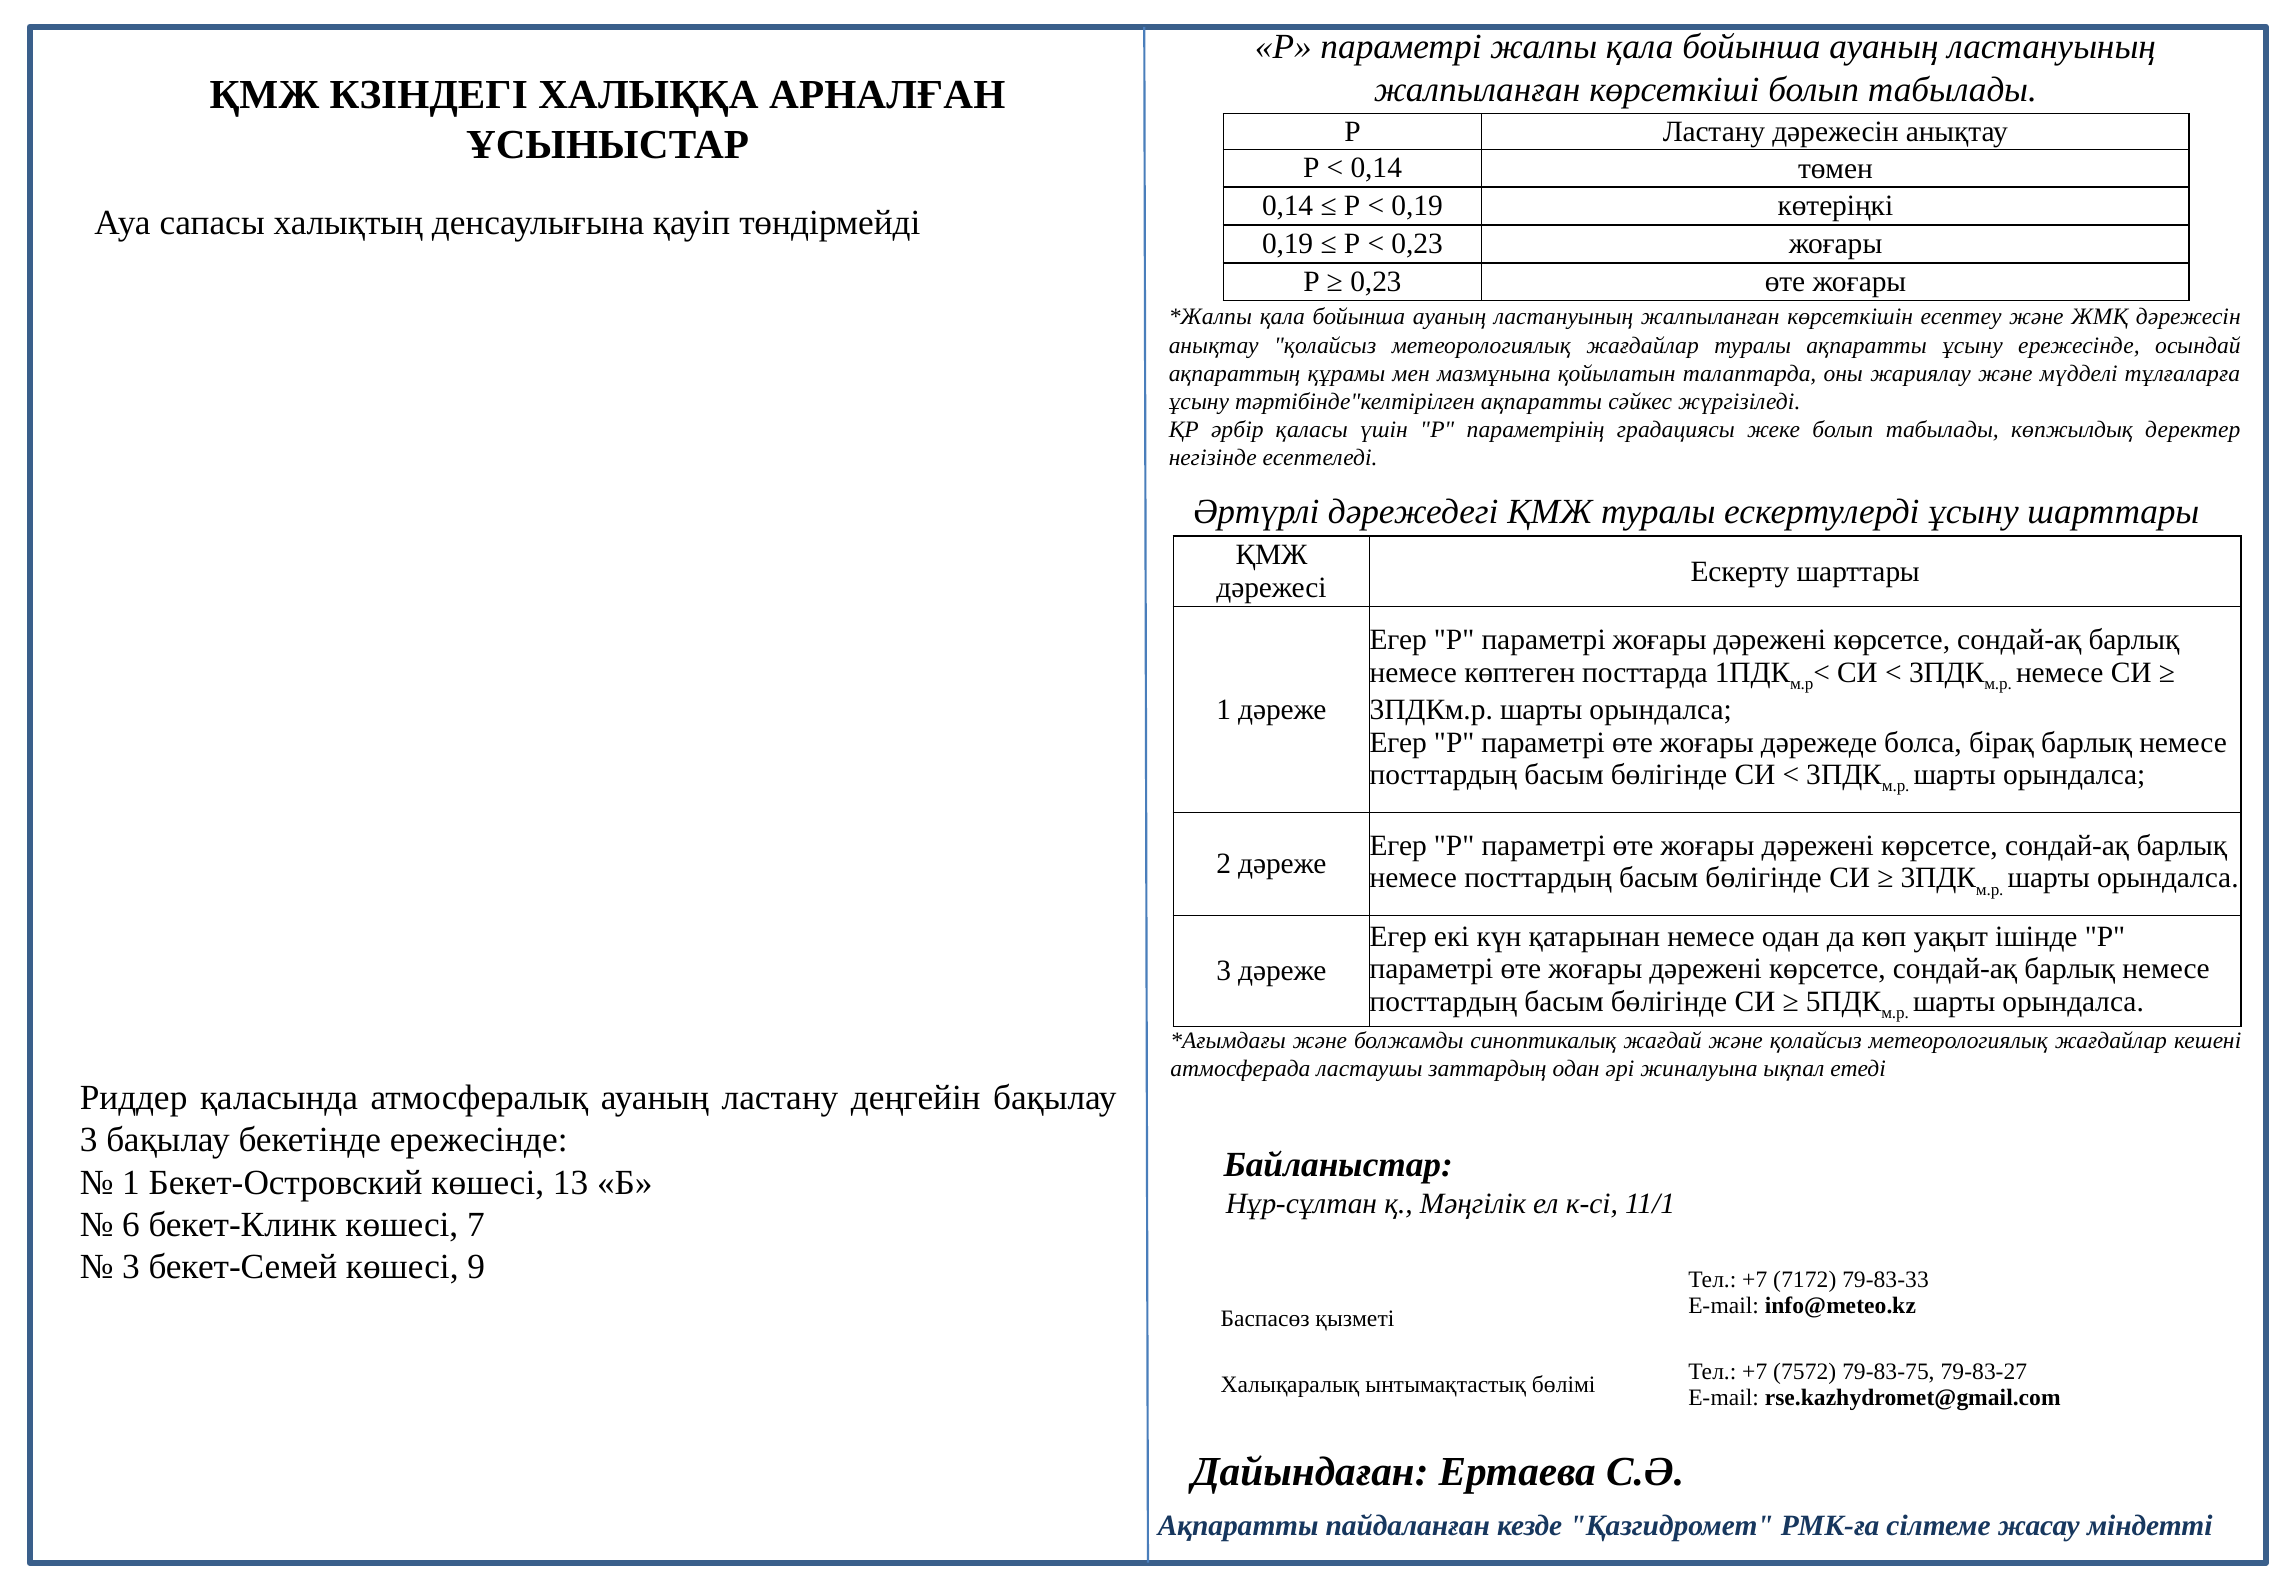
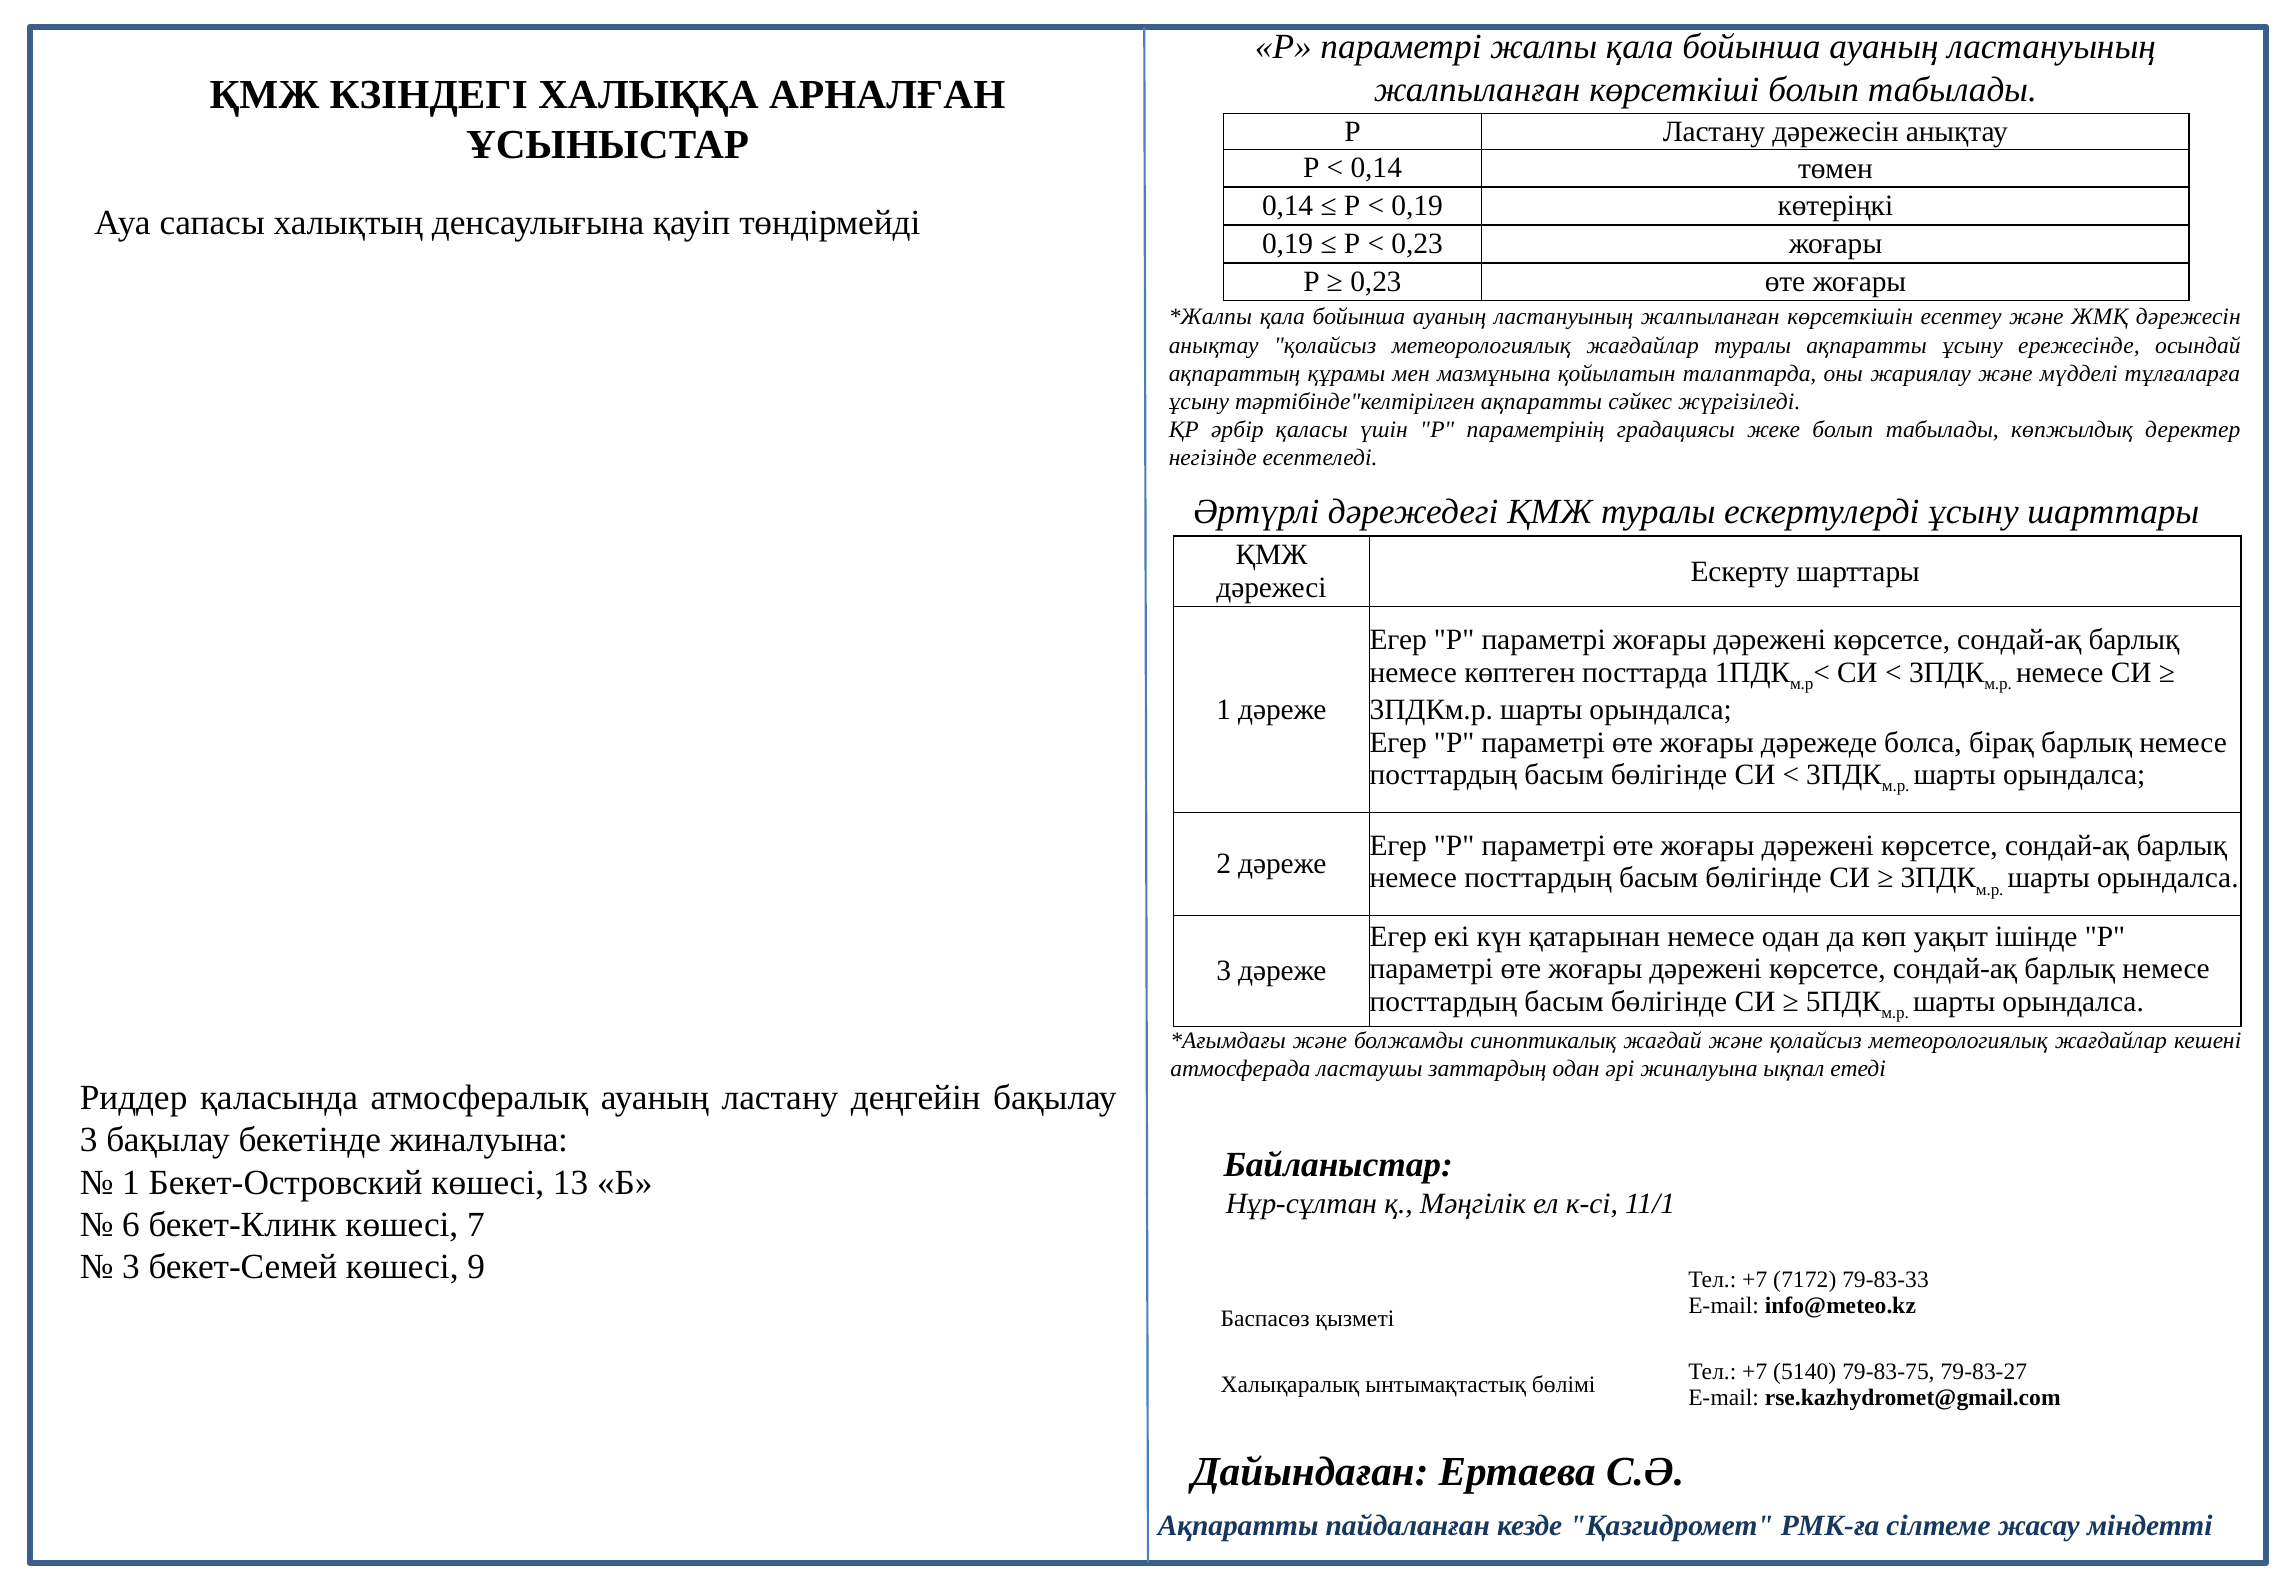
бекетінде ережесінде: ережесінде -> жиналуына
7572: 7572 -> 5140
